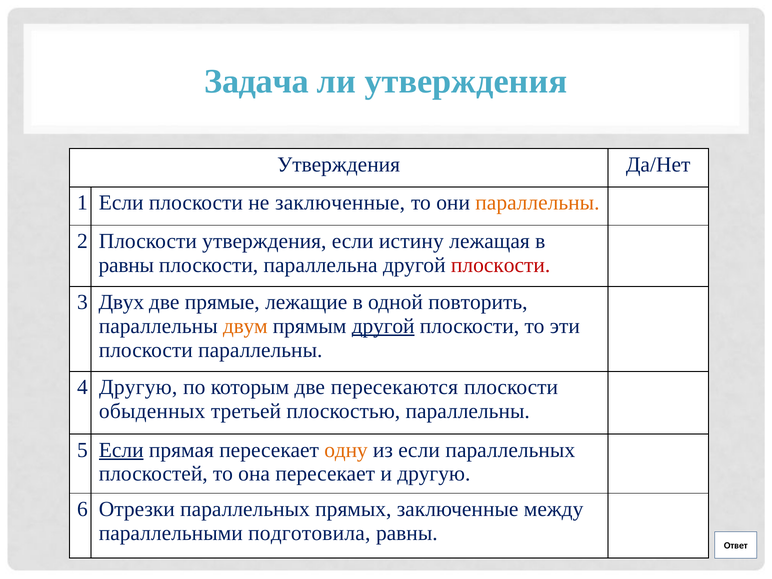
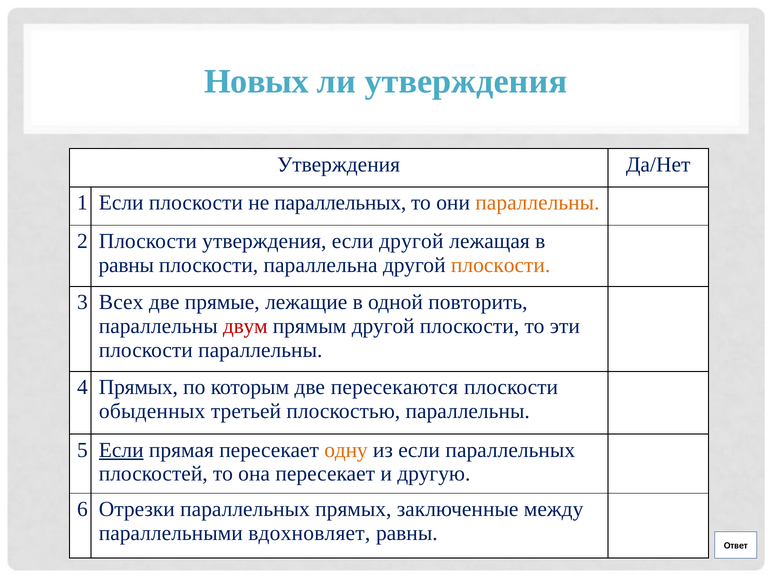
Задача: Задача -> Новых
не заключенные: заключенные -> параллельных
если истину: истину -> другой
плоскости at (501, 265) colour: red -> orange
Двух: Двух -> Всех
двум colour: orange -> red
другой at (383, 326) underline: present -> none
4 Другую: Другую -> Прямых
подготовила: подготовила -> вдохновляет
